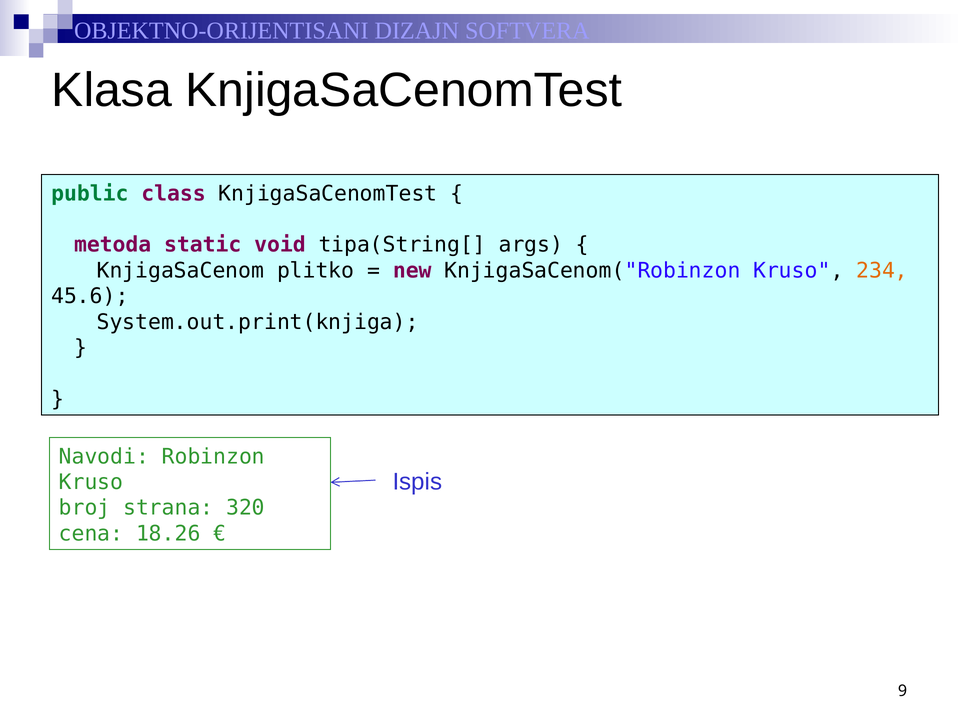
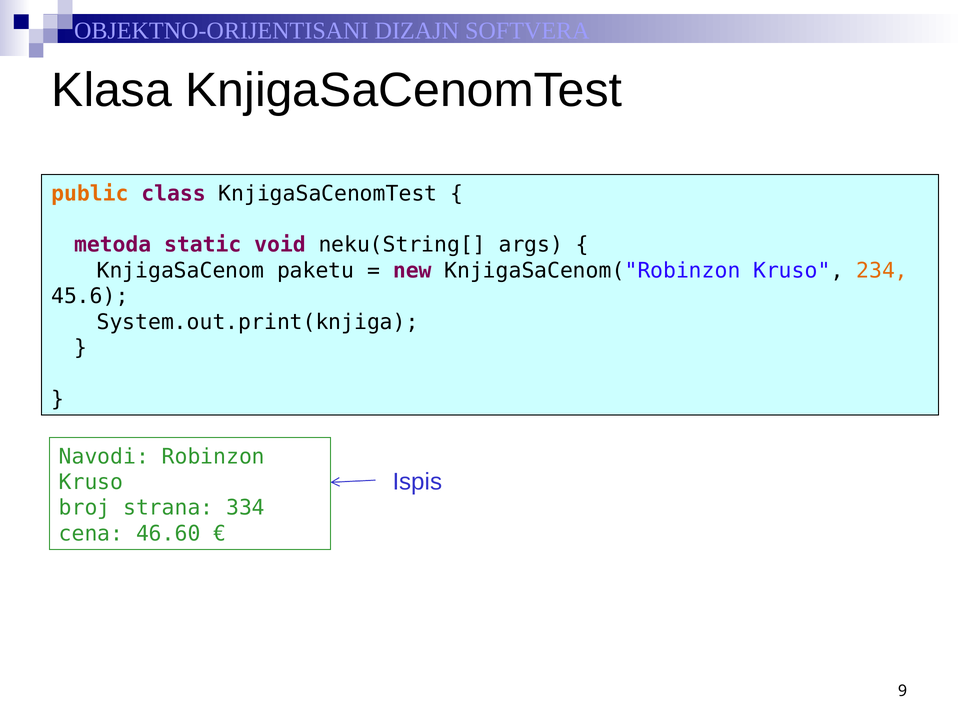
public colour: green -> orange
tipa(String[: tipa(String[ -> neku(String[
plitko: plitko -> paketu
320: 320 -> 334
18.26: 18.26 -> 46.60
